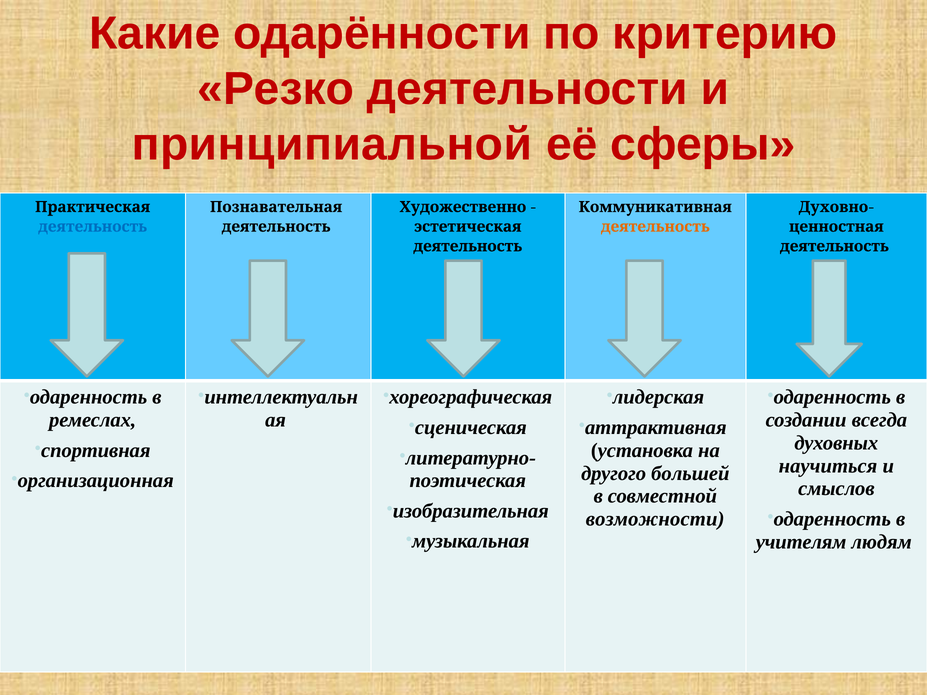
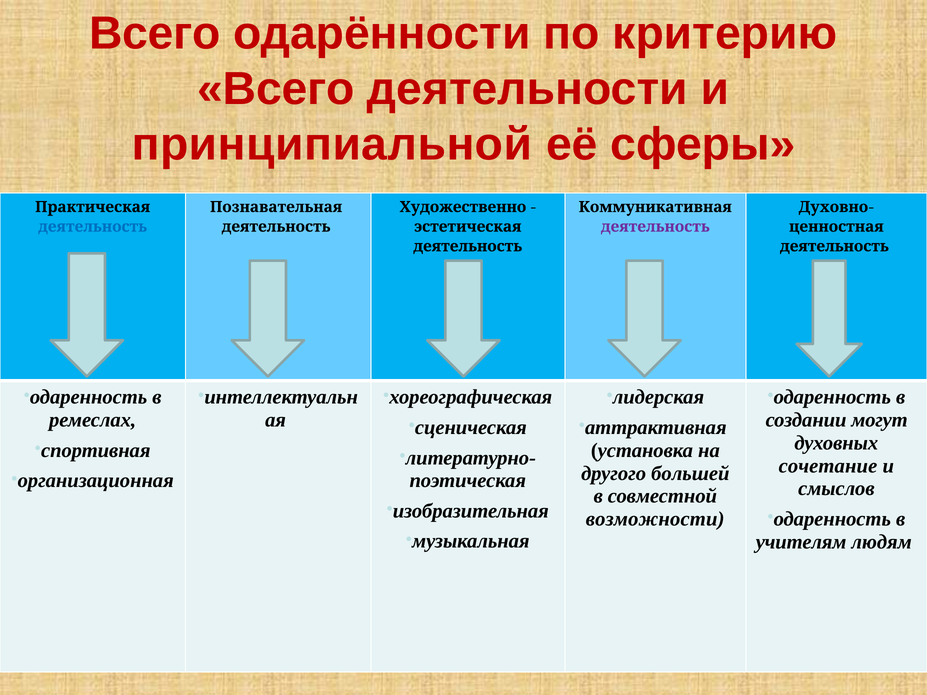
Какие at (155, 33): Какие -> Всего
Резко at (276, 89): Резко -> Всего
деятельность at (655, 227) colour: orange -> purple
всегда: всегда -> могут
научиться: научиться -> сочетание
